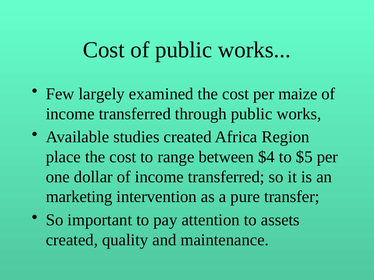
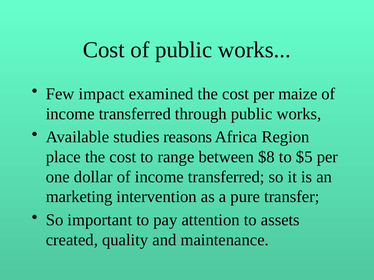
largely: largely -> impact
studies created: created -> reasons
$4: $4 -> $8
